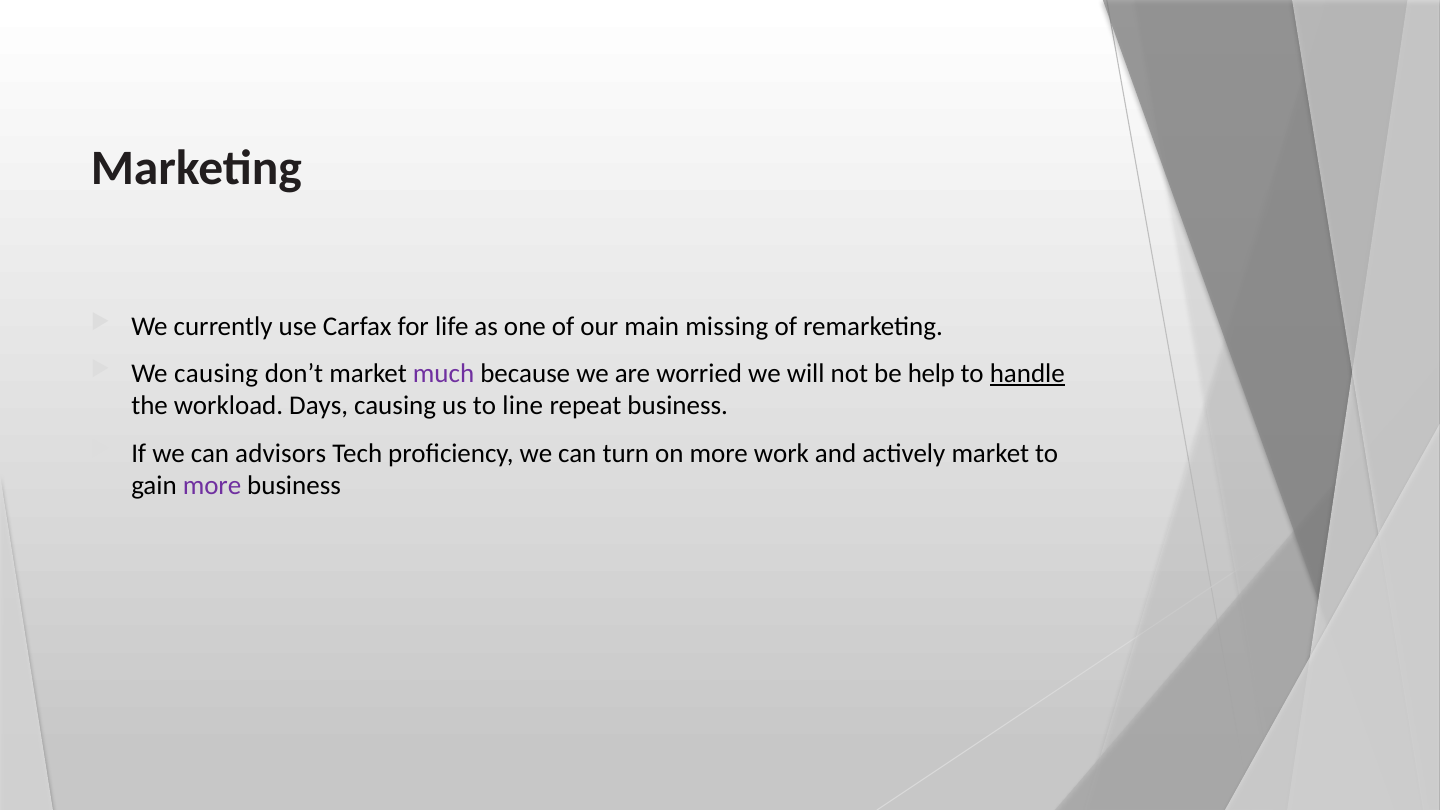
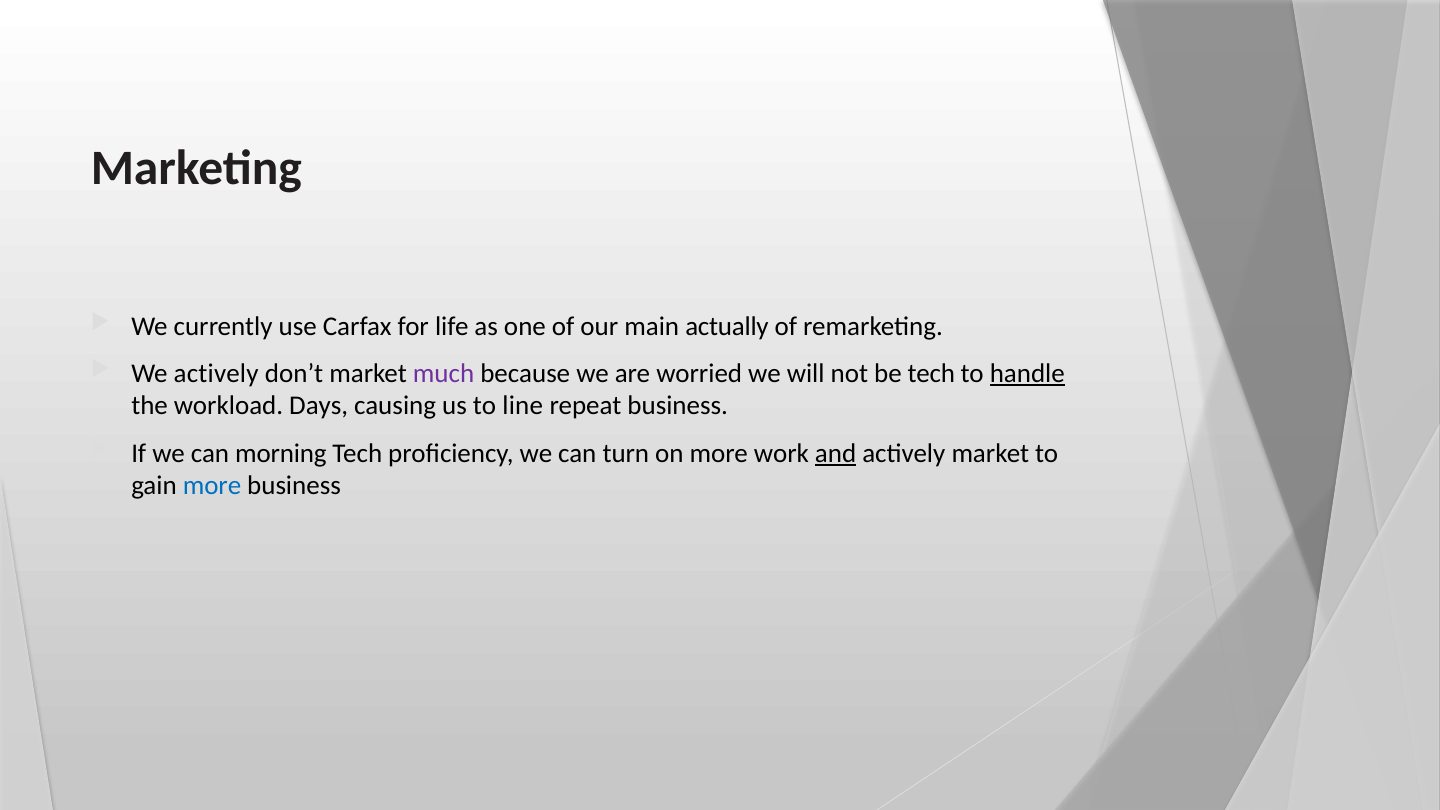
missing: missing -> actually
We causing: causing -> actively
be help: help -> tech
advisors: advisors -> morning
and underline: none -> present
more at (212, 486) colour: purple -> blue
